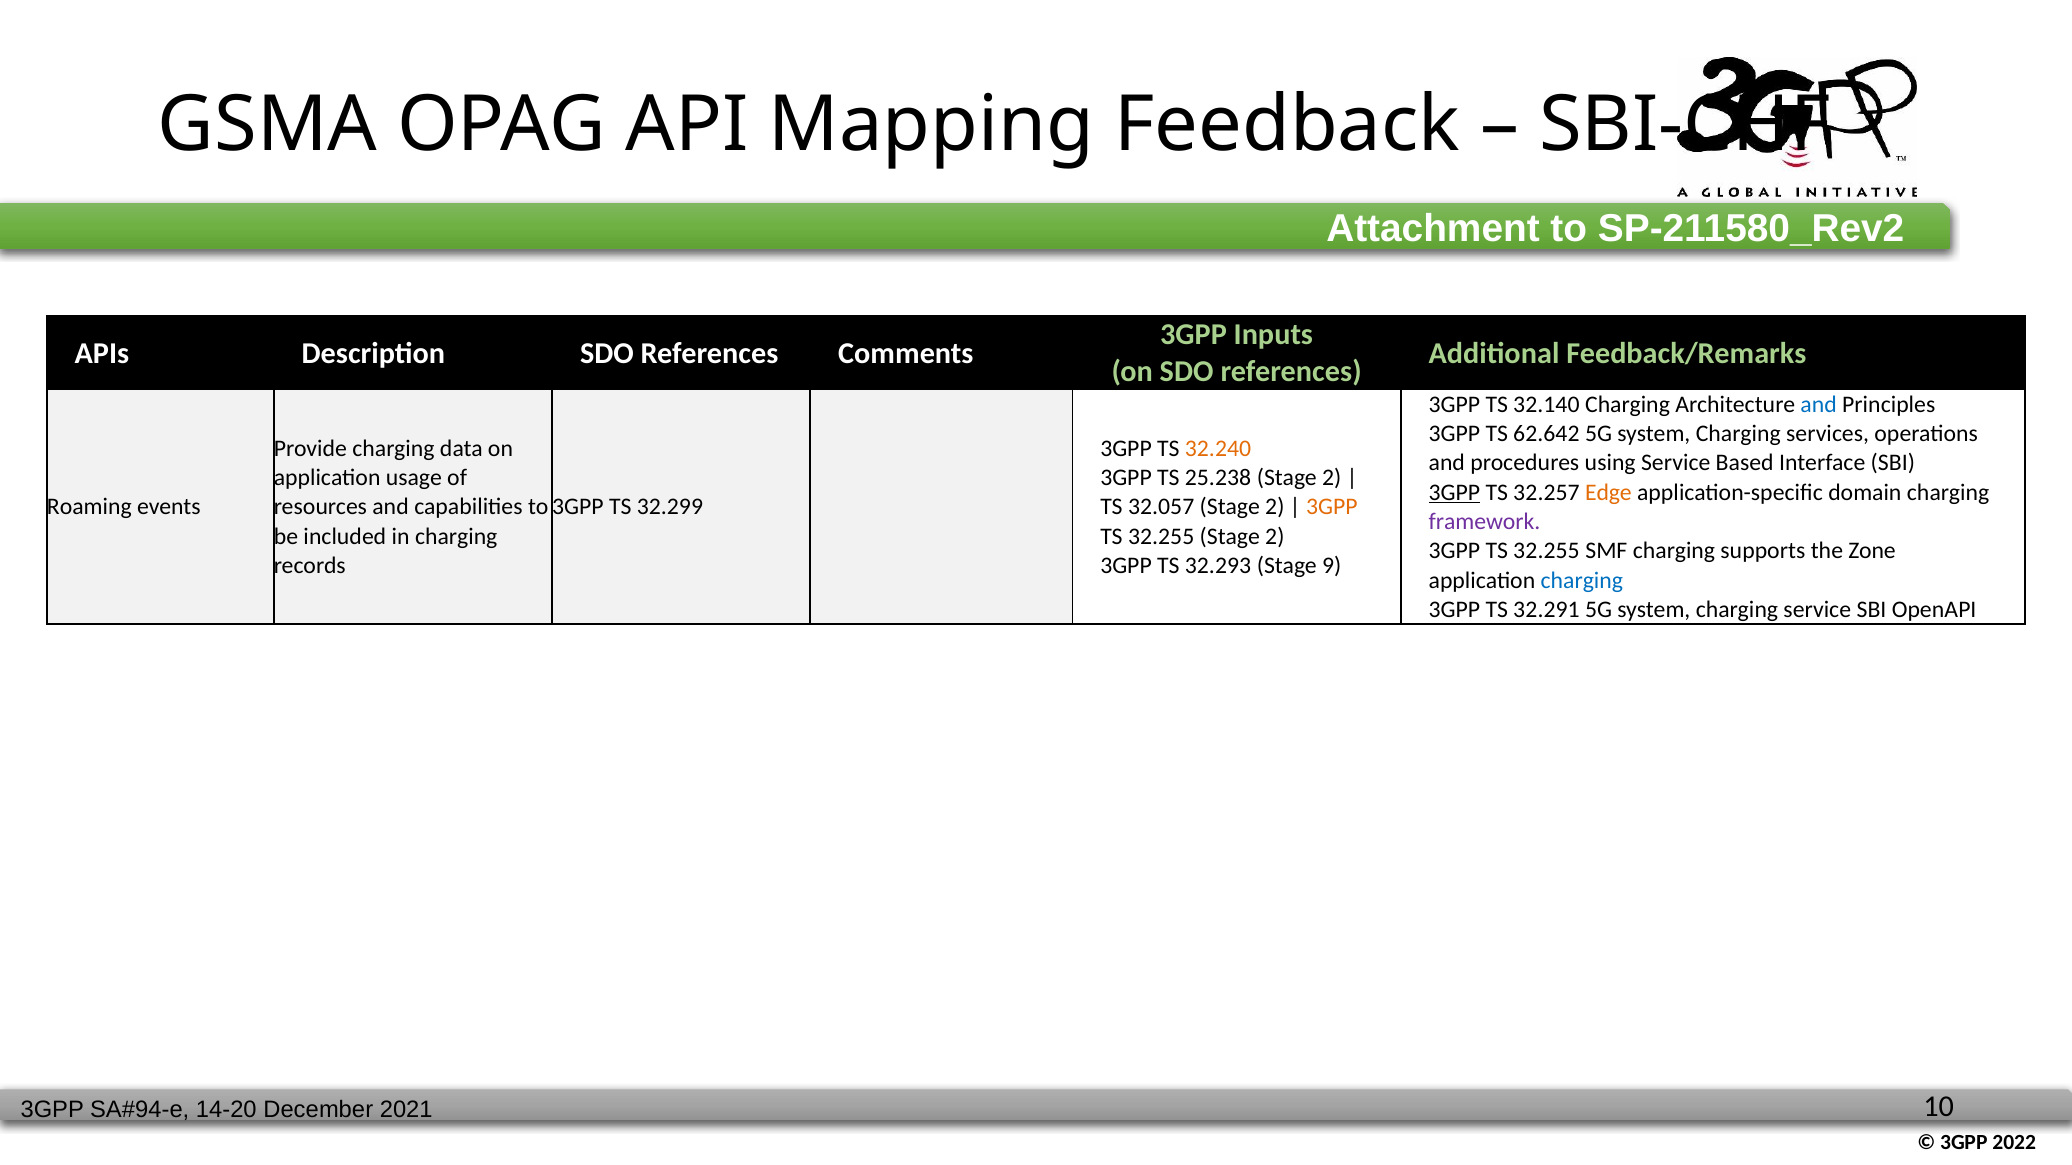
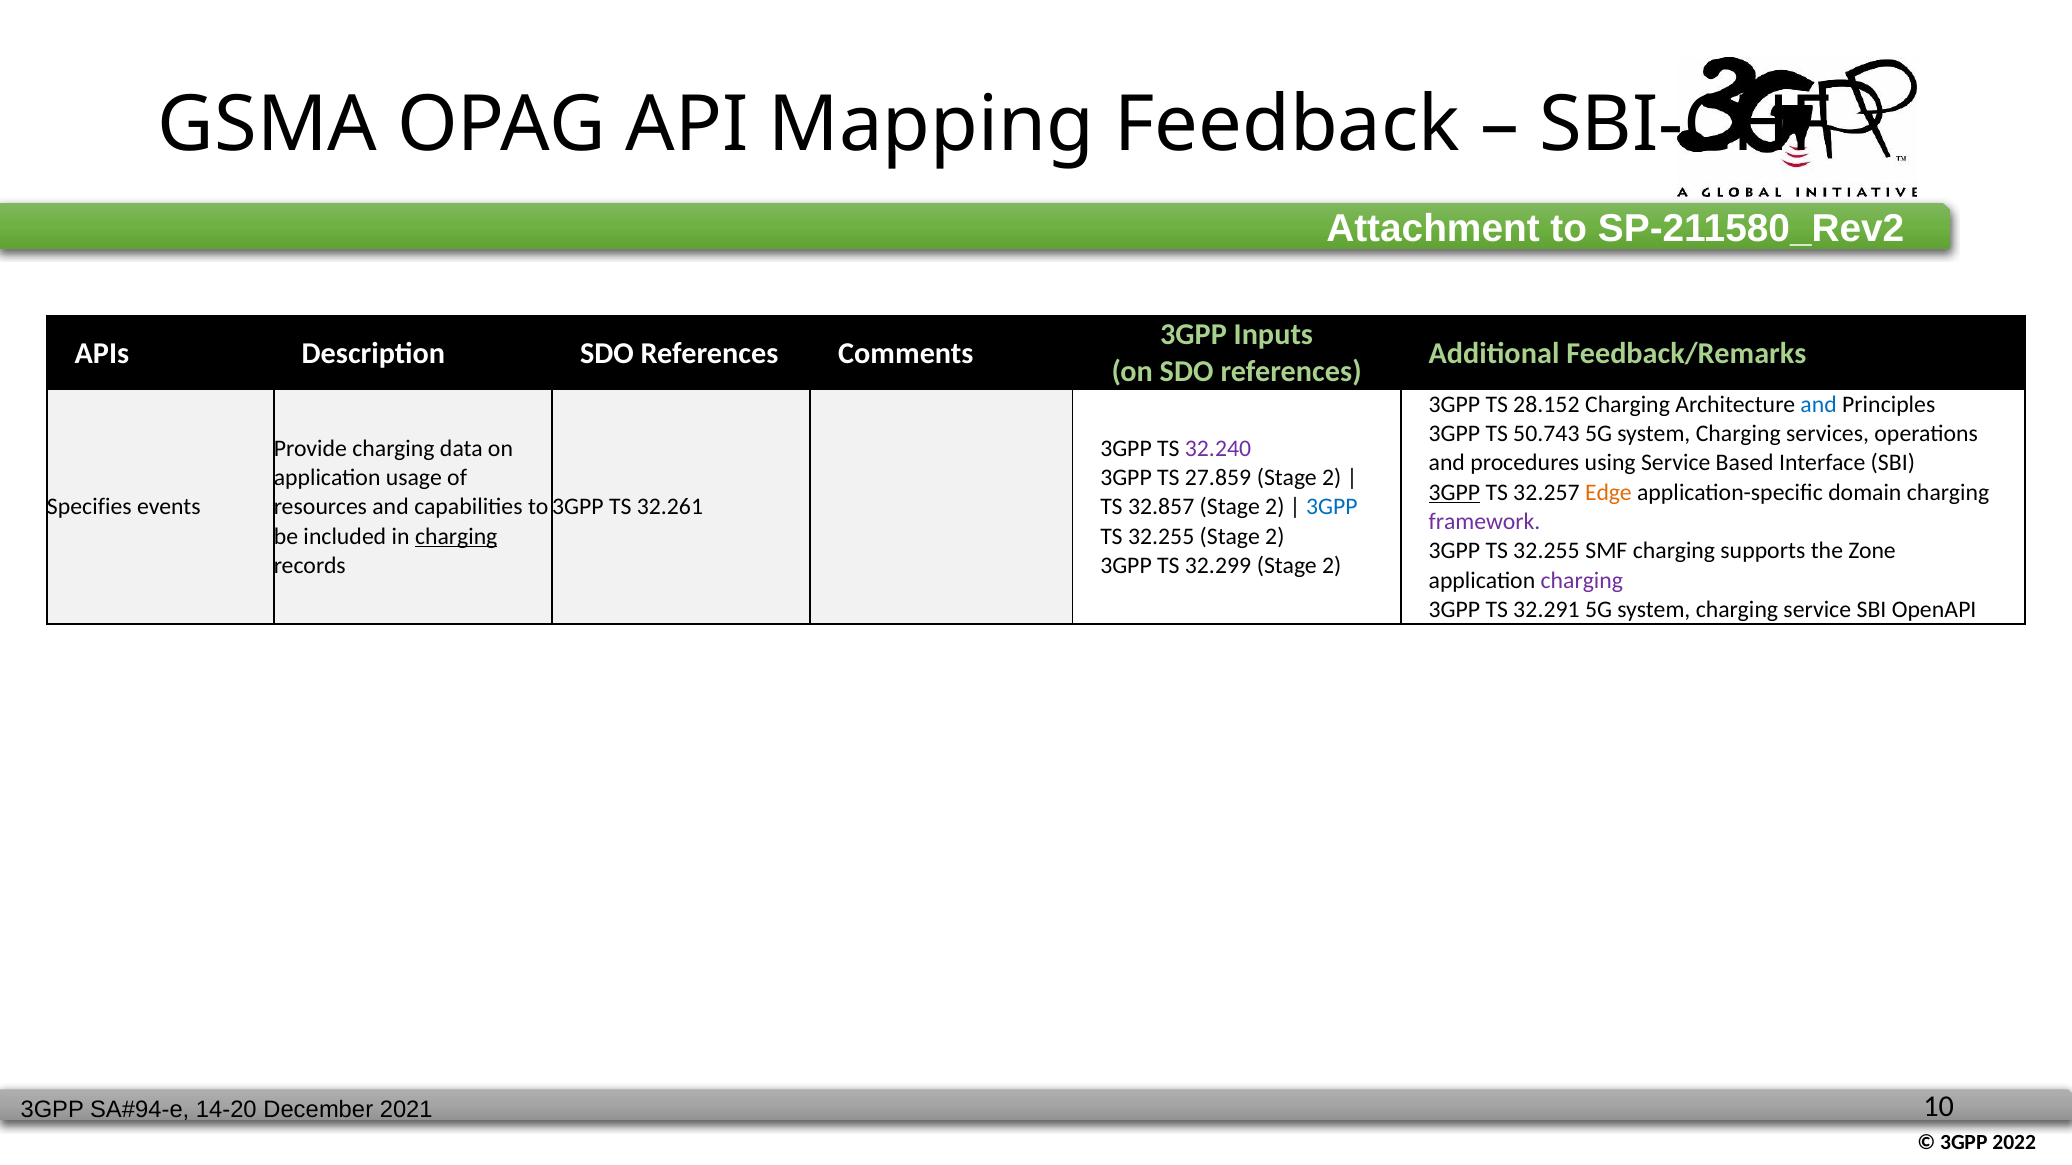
32.140: 32.140 -> 28.152
62.642: 62.642 -> 50.743
32.240 colour: orange -> purple
25.238: 25.238 -> 27.859
Roaming: Roaming -> Specifies
32.299: 32.299 -> 32.261
32.057: 32.057 -> 32.857
3GPP at (1332, 507) colour: orange -> blue
charging at (456, 537) underline: none -> present
32.293: 32.293 -> 32.299
9 at (1332, 566): 9 -> 2
charging at (1582, 580) colour: blue -> purple
